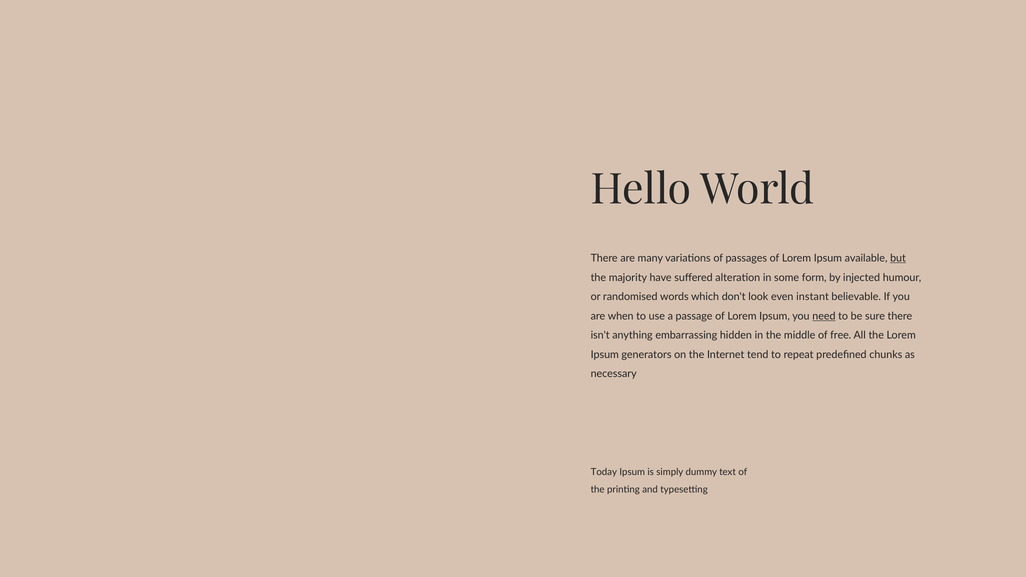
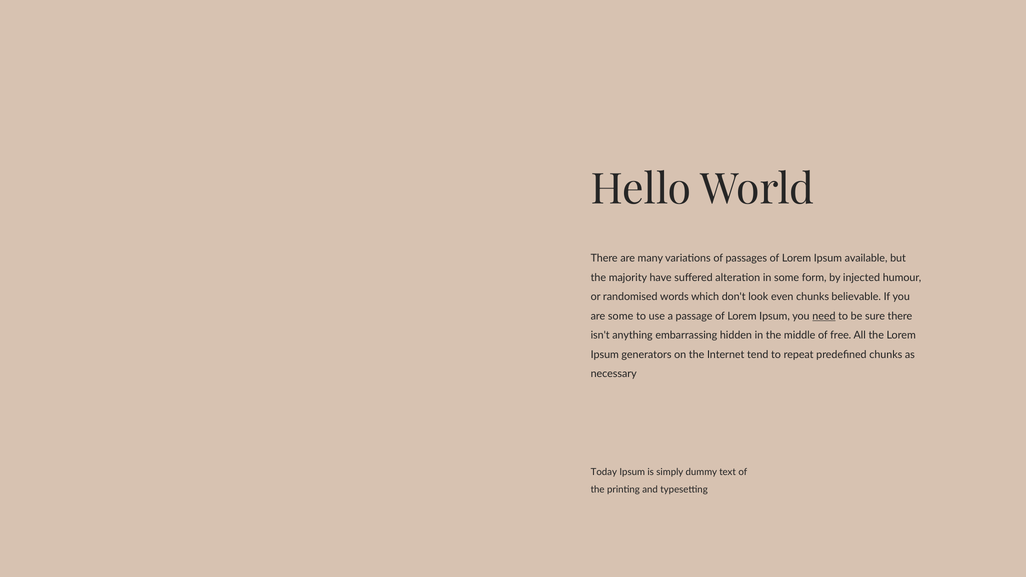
but underline: present -> none
even instant: instant -> chunks
are when: when -> some
